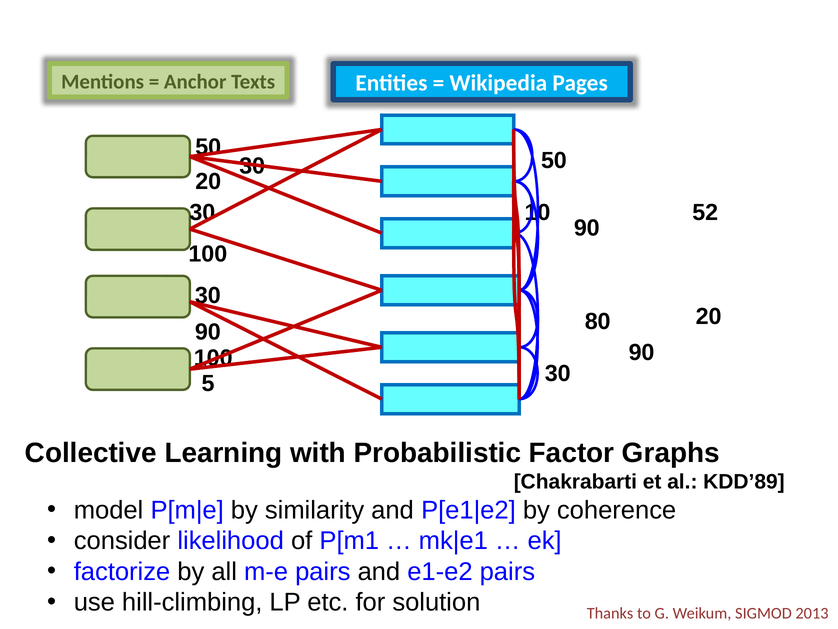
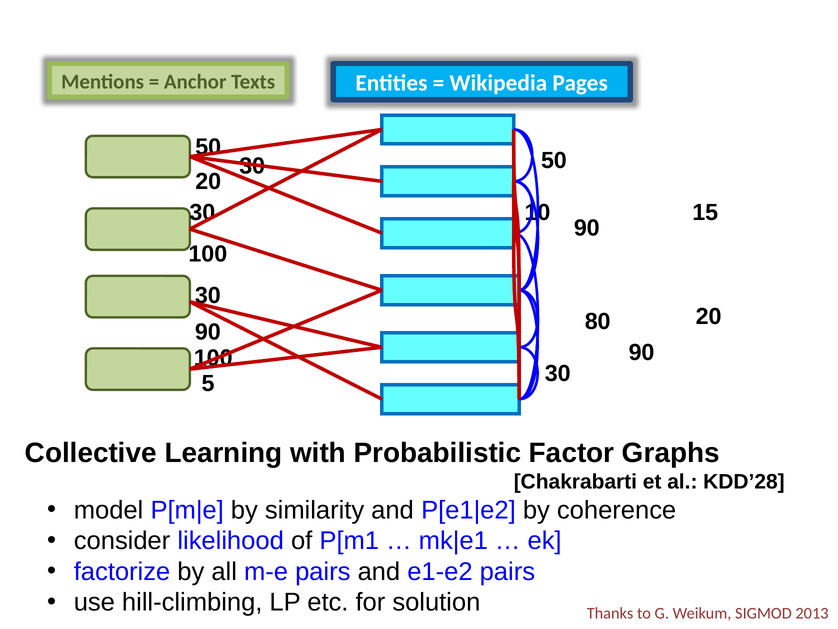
52: 52 -> 15
KDD’89: KDD’89 -> KDD’28
